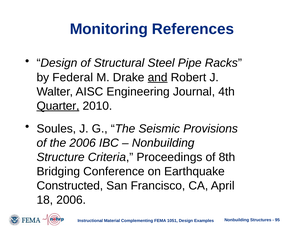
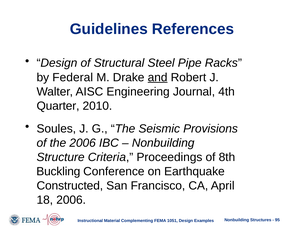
Monitoring: Monitoring -> Guidelines
Quarter underline: present -> none
Bridging: Bridging -> Buckling
